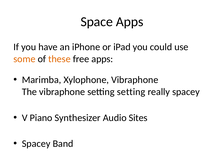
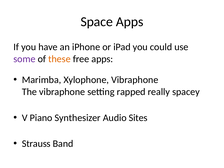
some colour: orange -> purple
setting setting: setting -> rapped
Spacey at (36, 144): Spacey -> Strauss
